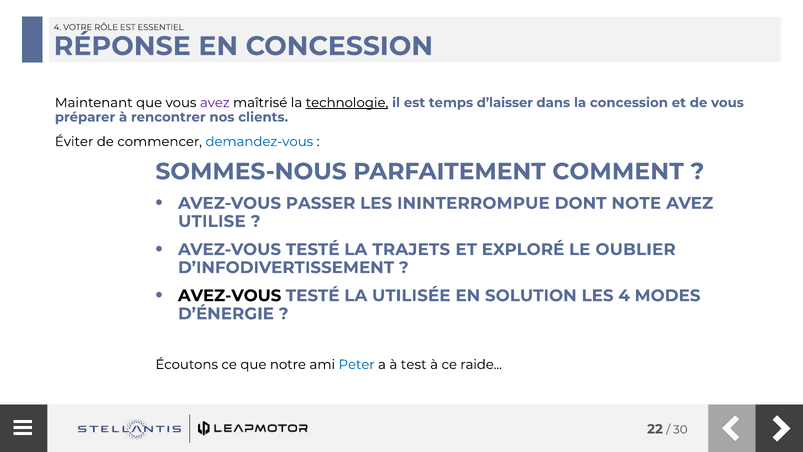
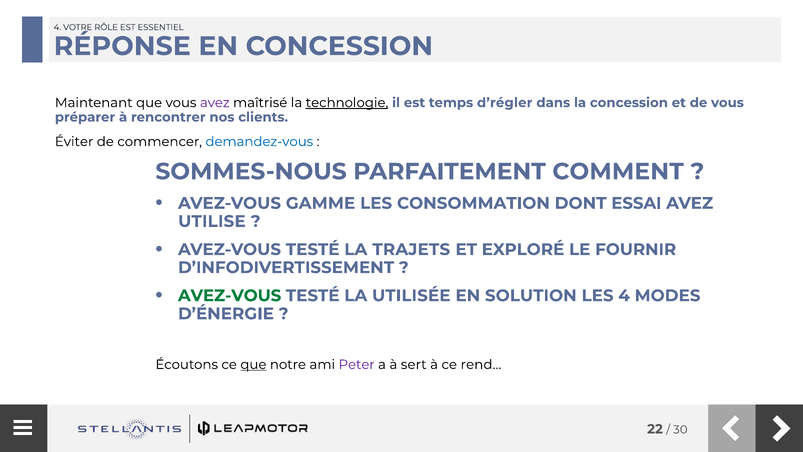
d’laisser: d’laisser -> d’régler
PASSER: PASSER -> GAMME
ININTERROMPUE: ININTERROMPUE -> CONSOMMATION
NOTE: NOTE -> ESSAI
OUBLIER: OUBLIER -> FOURNIR
AVEZ-VOUS at (230, 295) colour: black -> green
que at (253, 364) underline: none -> present
Peter colour: blue -> purple
test: test -> sert
raide: raide -> rend
